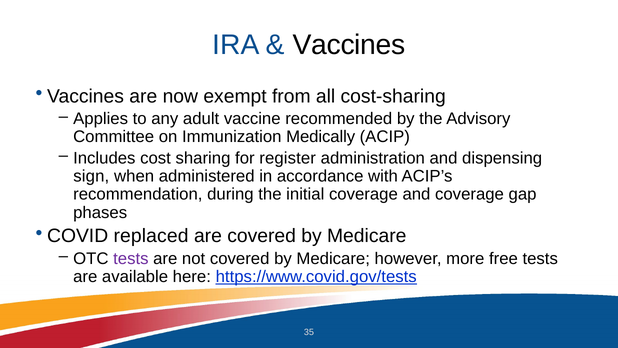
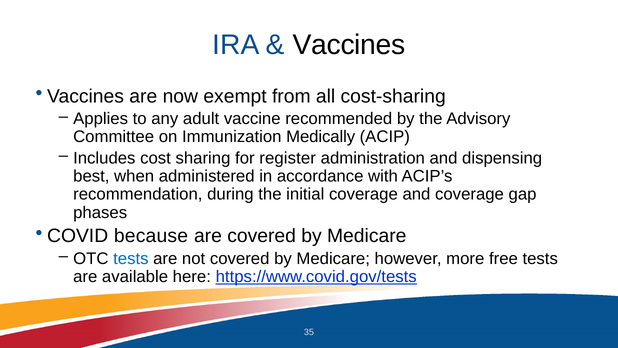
sign: sign -> best
replaced: replaced -> because
tests at (131, 258) colour: purple -> blue
